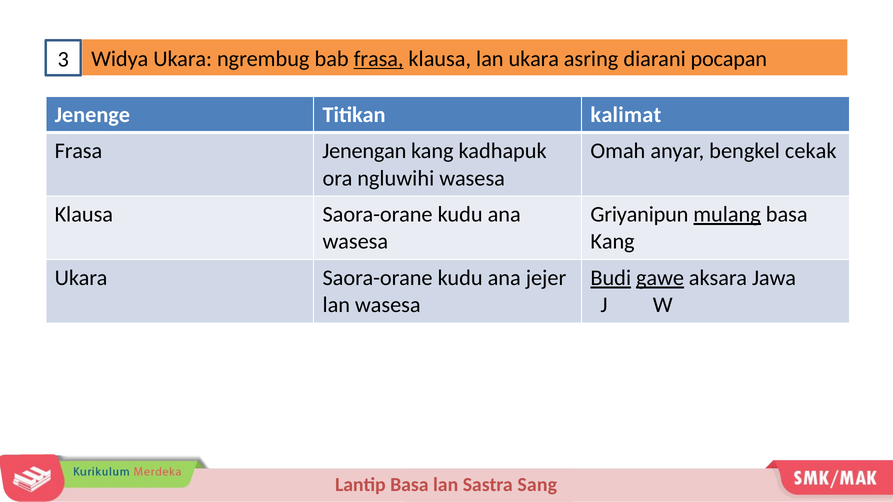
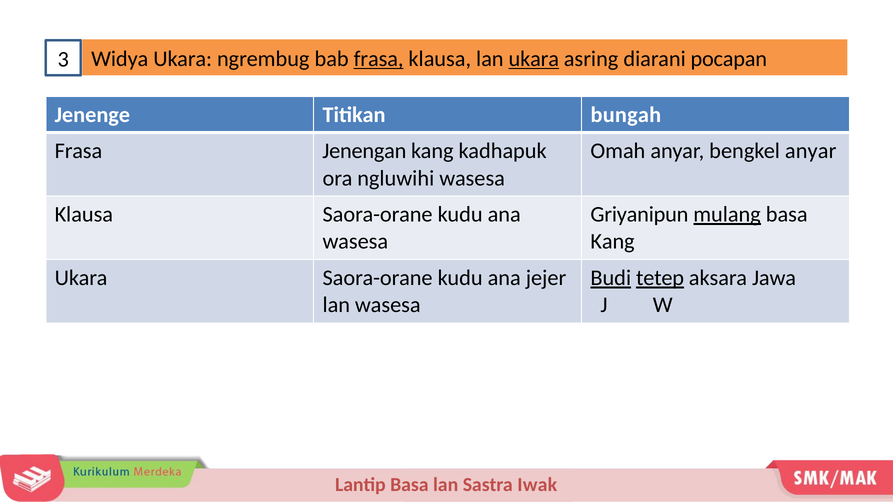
ukara at (534, 59) underline: none -> present
kalimat: kalimat -> bungah
bengkel cekak: cekak -> anyar
gawe: gawe -> tetep
Sang: Sang -> Iwak
